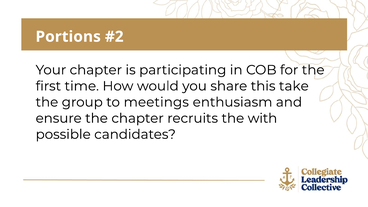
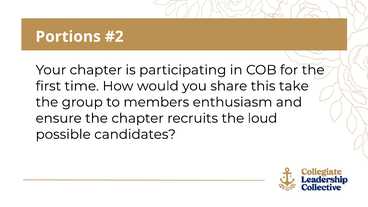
meetings: meetings -> members
with: with -> loud
